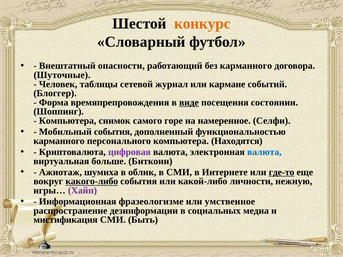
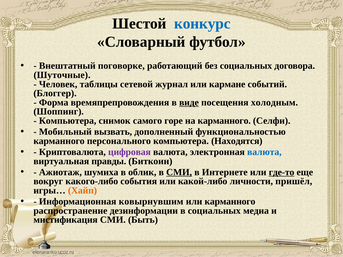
конкурс colour: orange -> blue
опасности: опасности -> поговорке
без карманного: карманного -> социальных
состоянии: состоянии -> холодным
на намеренное: намеренное -> карманного
Мобильный события: события -> вызвать
больше: больше -> правды
СМИ at (179, 172) underline: none -> present
какого-либо underline: present -> none
нежную: нежную -> пришёл
Хайп colour: purple -> orange
фразеологизме: фразеологизме -> ковырнувшим
или умственное: умственное -> карманного
